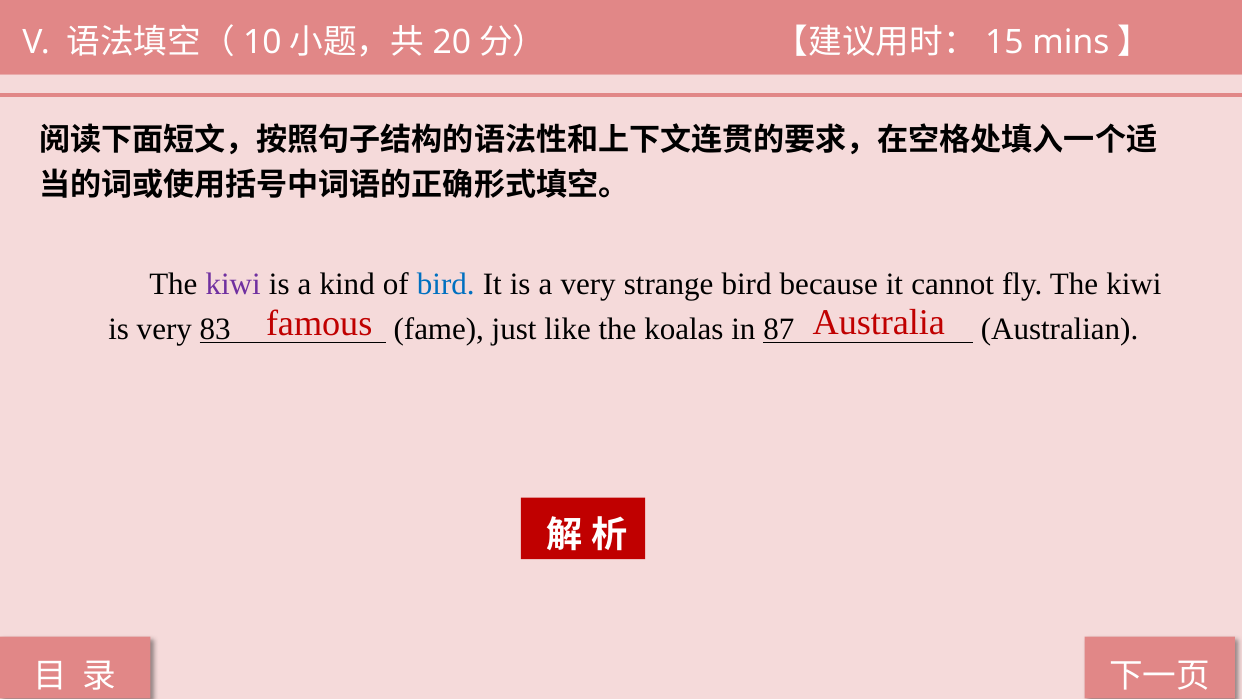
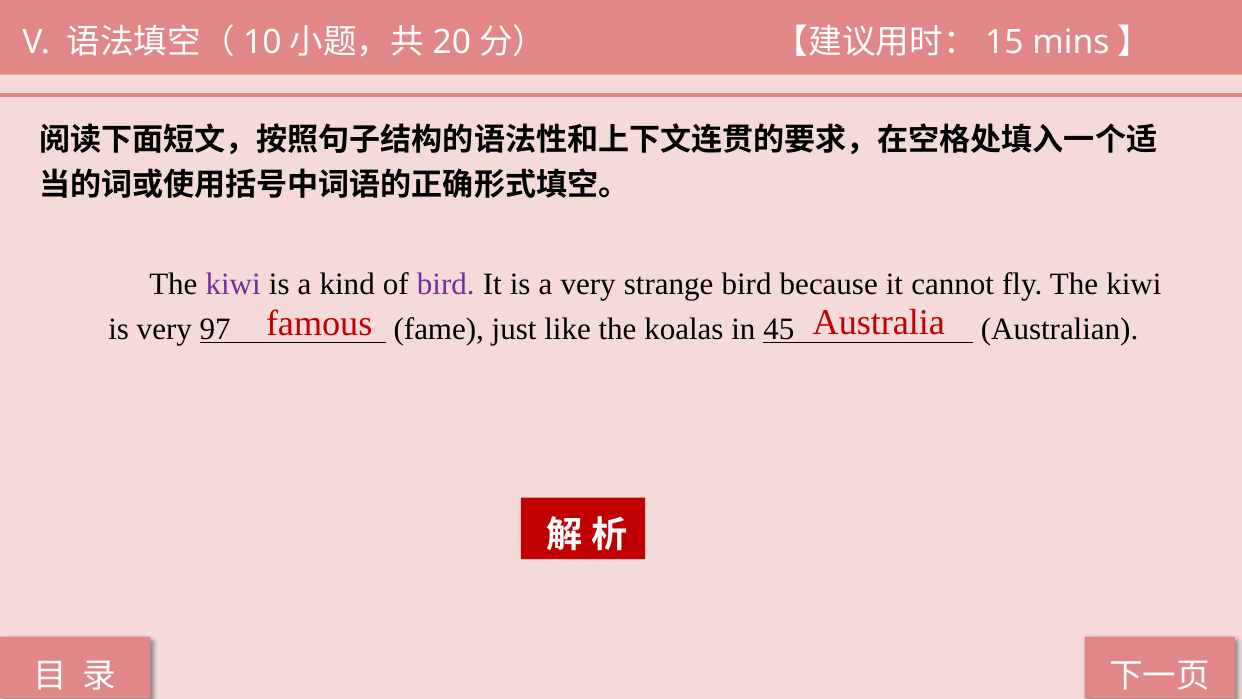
bird at (446, 284) colour: blue -> purple
83: 83 -> 97
87: 87 -> 45
